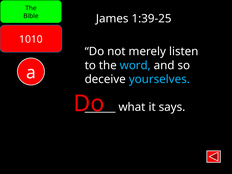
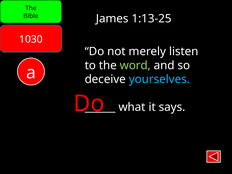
1:39-25: 1:39-25 -> 1:13-25
1010: 1010 -> 1030
word colour: light blue -> light green
